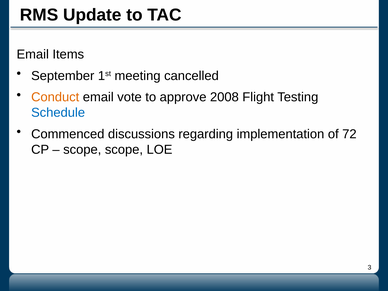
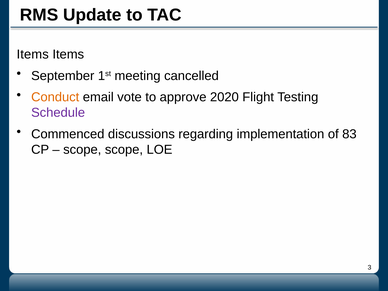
Email at (33, 54): Email -> Items
2008: 2008 -> 2020
Schedule colour: blue -> purple
72: 72 -> 83
